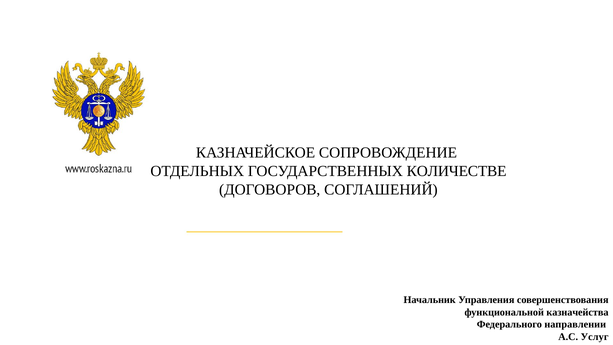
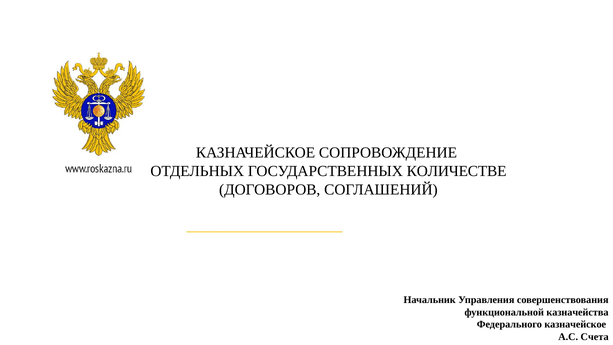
Федерального направлении: направлении -> казначейское
Услуг: Услуг -> Счета
